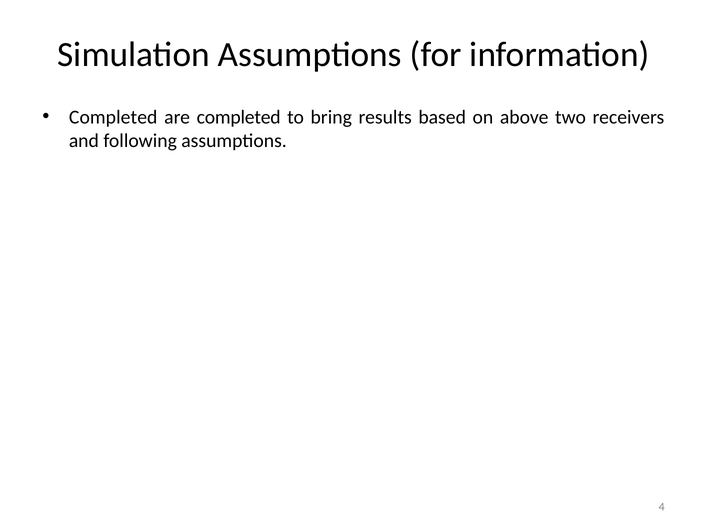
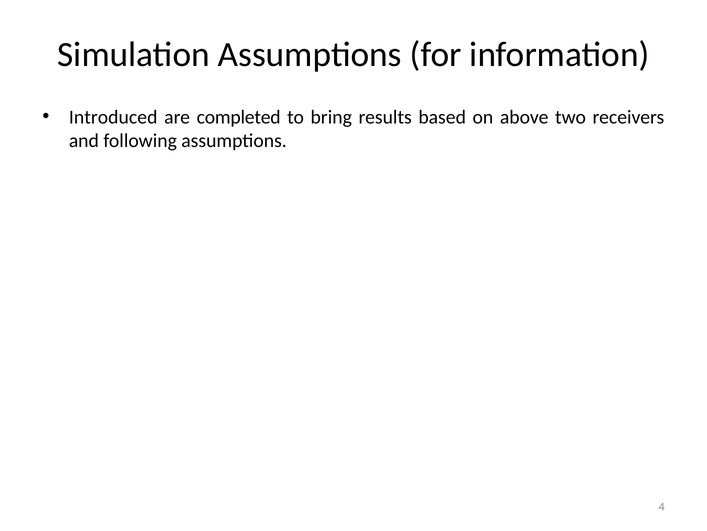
Completed at (113, 117): Completed -> Introduced
